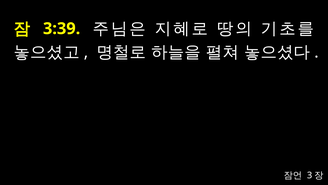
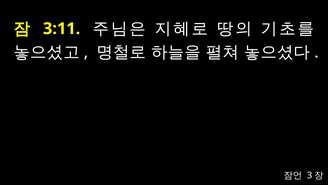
3:39: 3:39 -> 3:11
